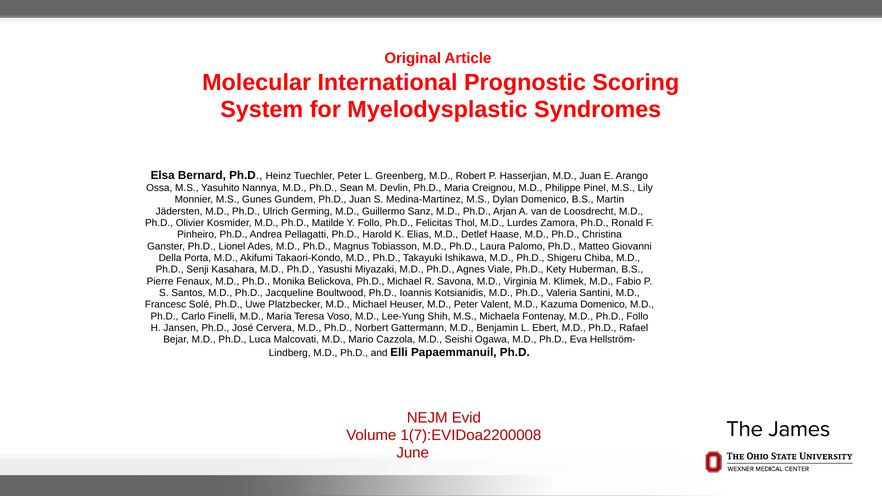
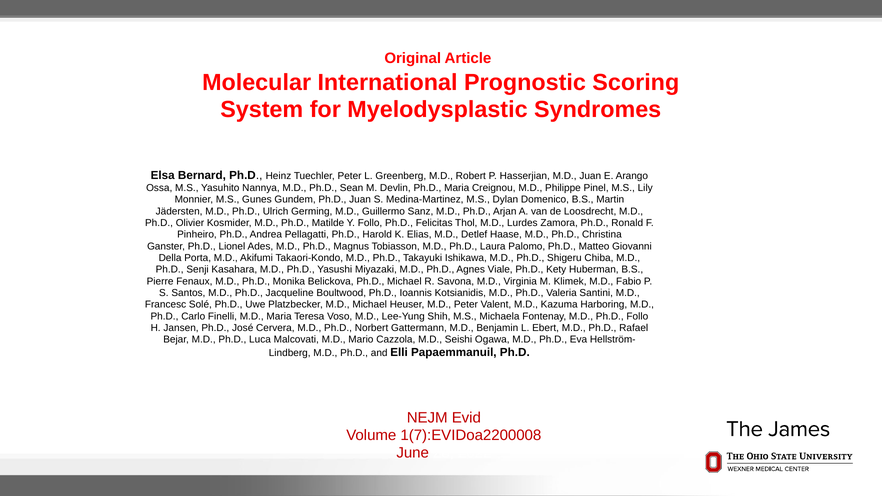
Kazuma Domenico: Domenico -> Harboring
